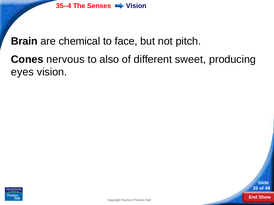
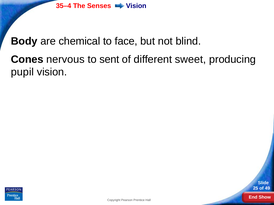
Brain: Brain -> Body
pitch: pitch -> blind
also: also -> sent
eyes: eyes -> pupil
